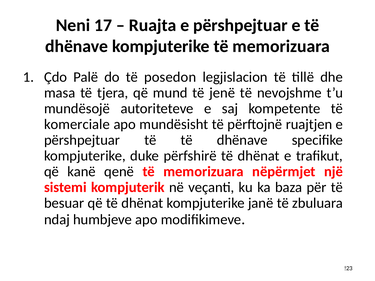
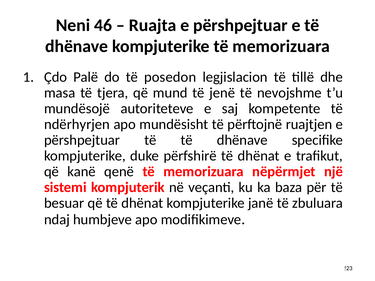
17: 17 -> 46
komerciale: komerciale -> ndërhyrjen
